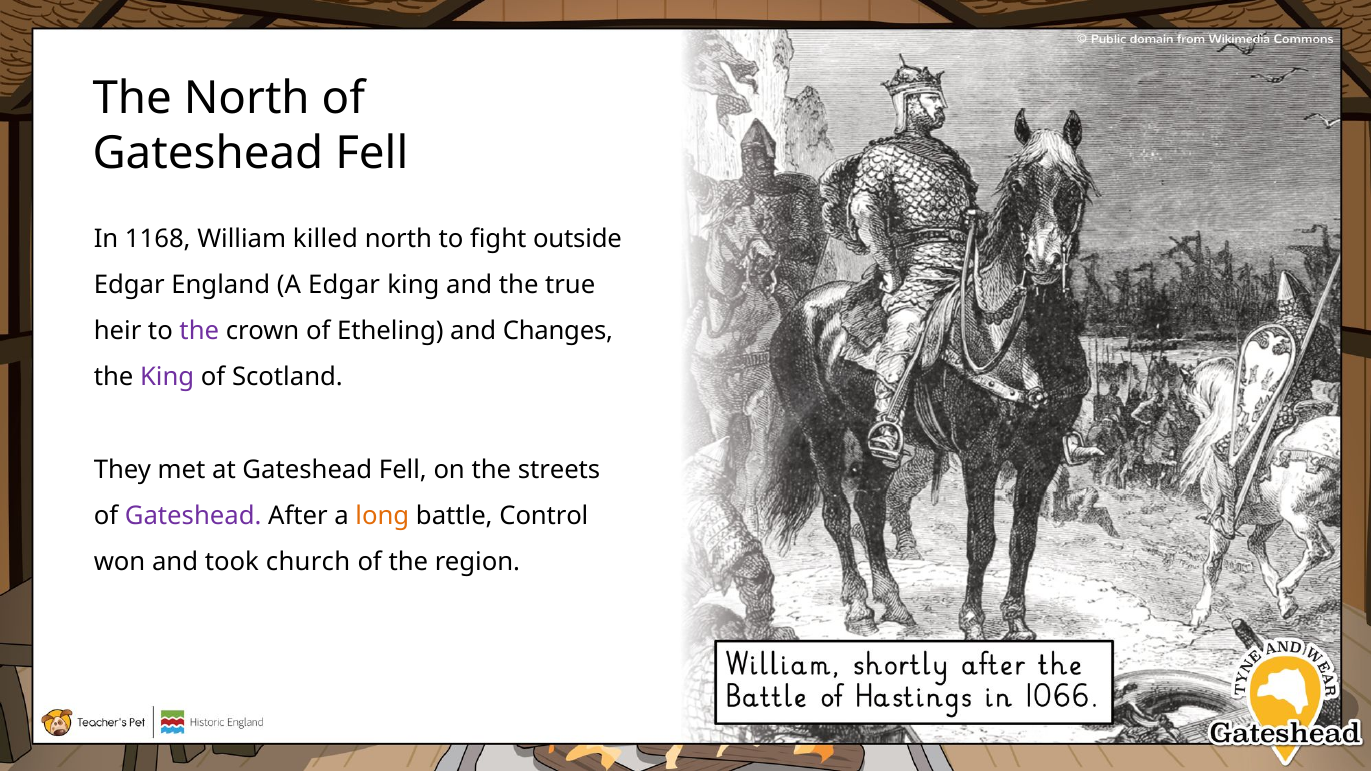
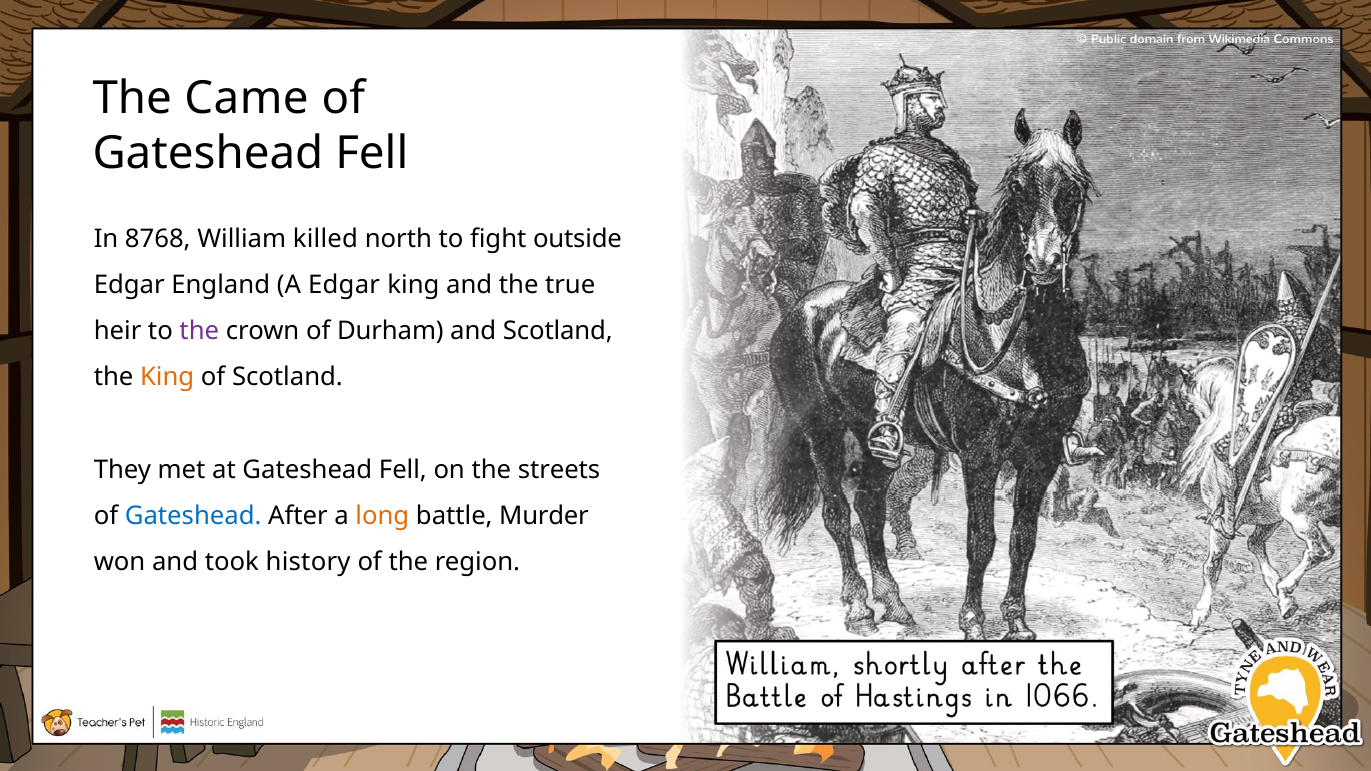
The North: North -> Came
1168: 1168 -> 8768
Etheling: Etheling -> Durham
and Changes: Changes -> Scotland
King at (167, 378) colour: purple -> orange
Gateshead at (193, 516) colour: purple -> blue
Control: Control -> Murder
church: church -> history
